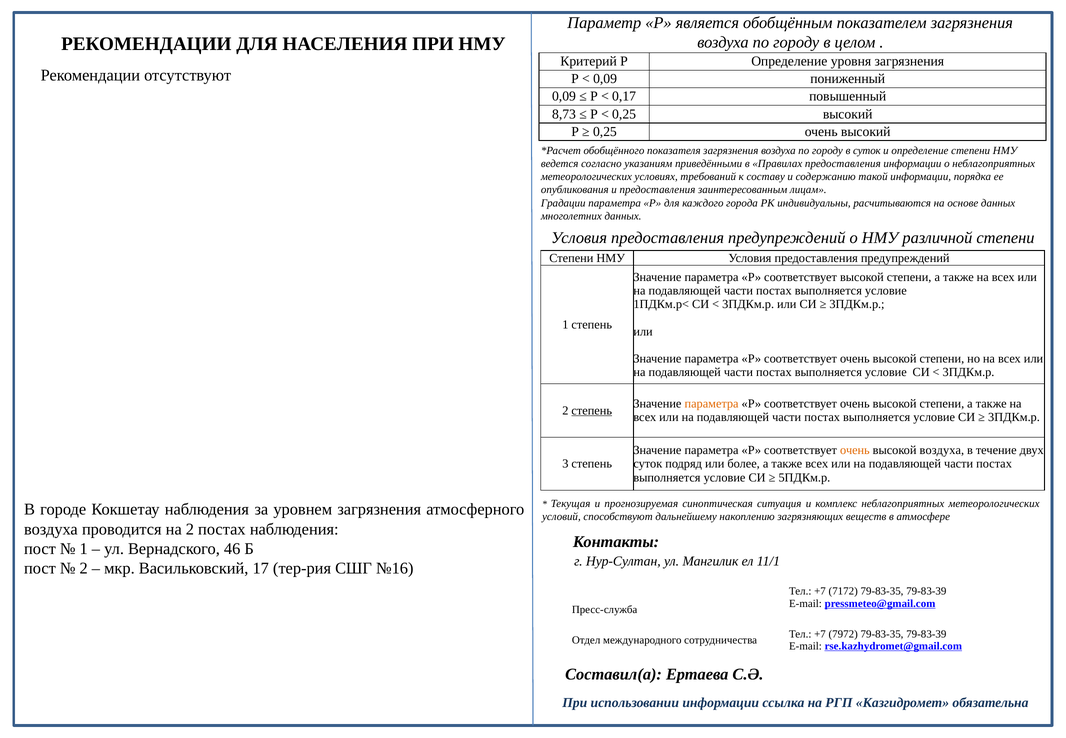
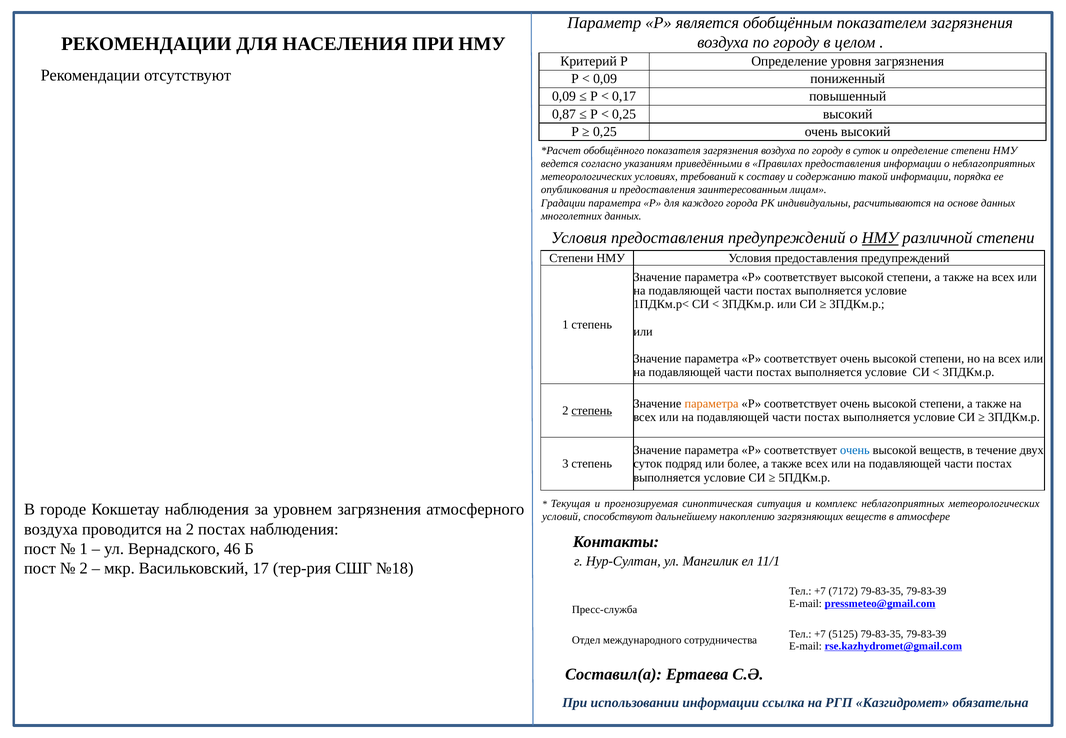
8,73: 8,73 -> 0,87
НМУ at (880, 238) underline: none -> present
очень at (855, 450) colour: orange -> blue
высокой воздуха: воздуха -> веществ
№16: №16 -> №18
7972: 7972 -> 5125
